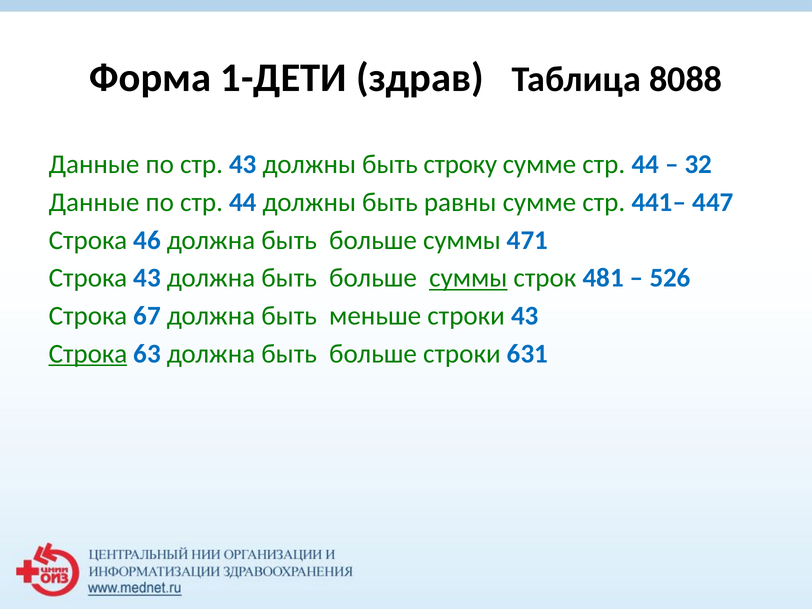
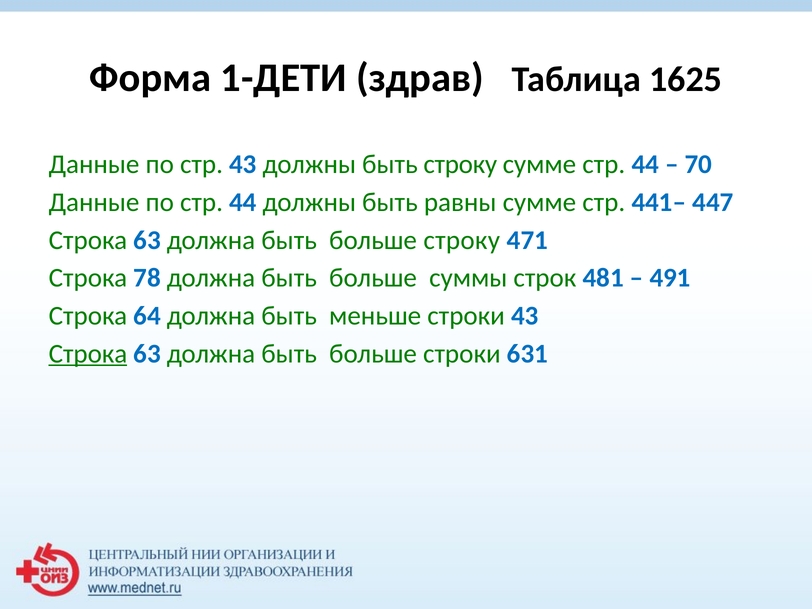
8088: 8088 -> 1625
32: 32 -> 70
46 at (147, 240): 46 -> 63
суммы at (462, 240): суммы -> строку
Строка 43: 43 -> 78
суммы at (468, 278) underline: present -> none
526: 526 -> 491
67: 67 -> 64
